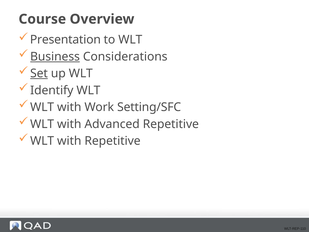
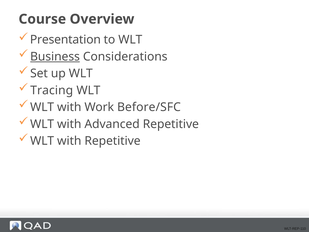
Set underline: present -> none
Identify: Identify -> Tracing
Setting/SFC: Setting/SFC -> Before/SFC
